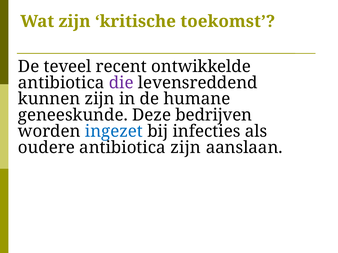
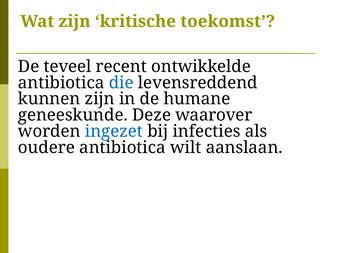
die colour: purple -> blue
bedrijven: bedrijven -> waarover
antibiotica zijn: zijn -> wilt
